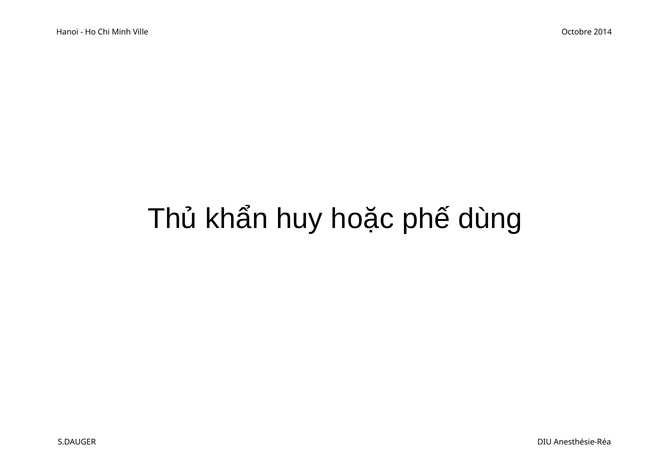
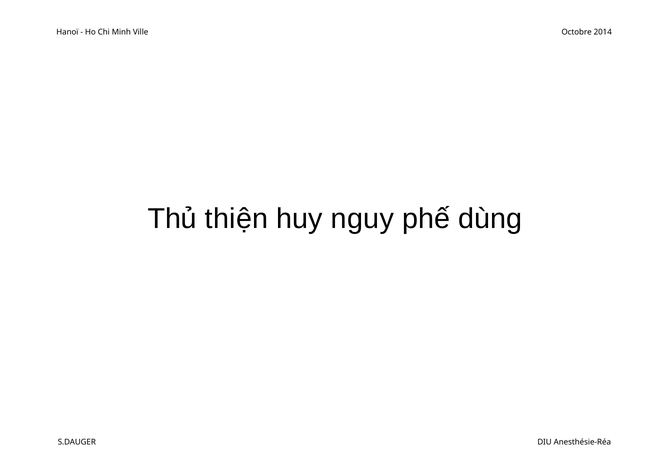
khẩn: khẩn -> thiện
hoặc: hoặc -> nguy
